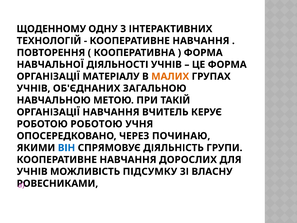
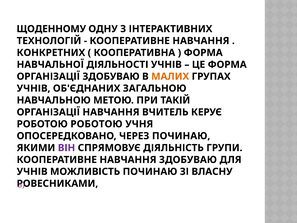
ПОВТОРЕННЯ: ПОВТОРЕННЯ -> КОНКРЕТНИХ
ОРГАНІЗАЦІЇ МАТЕРІАЛУ: МАТЕРІАЛУ -> ЗДОБУВАЮ
ВІН colour: blue -> purple
НАВЧАННЯ ДОРОСЛИХ: ДОРОСЛИХ -> ЗДОБУВАЮ
МОЖЛИВІСТЬ ПІДСУМКУ: ПІДСУМКУ -> ПОЧИНАЮ
